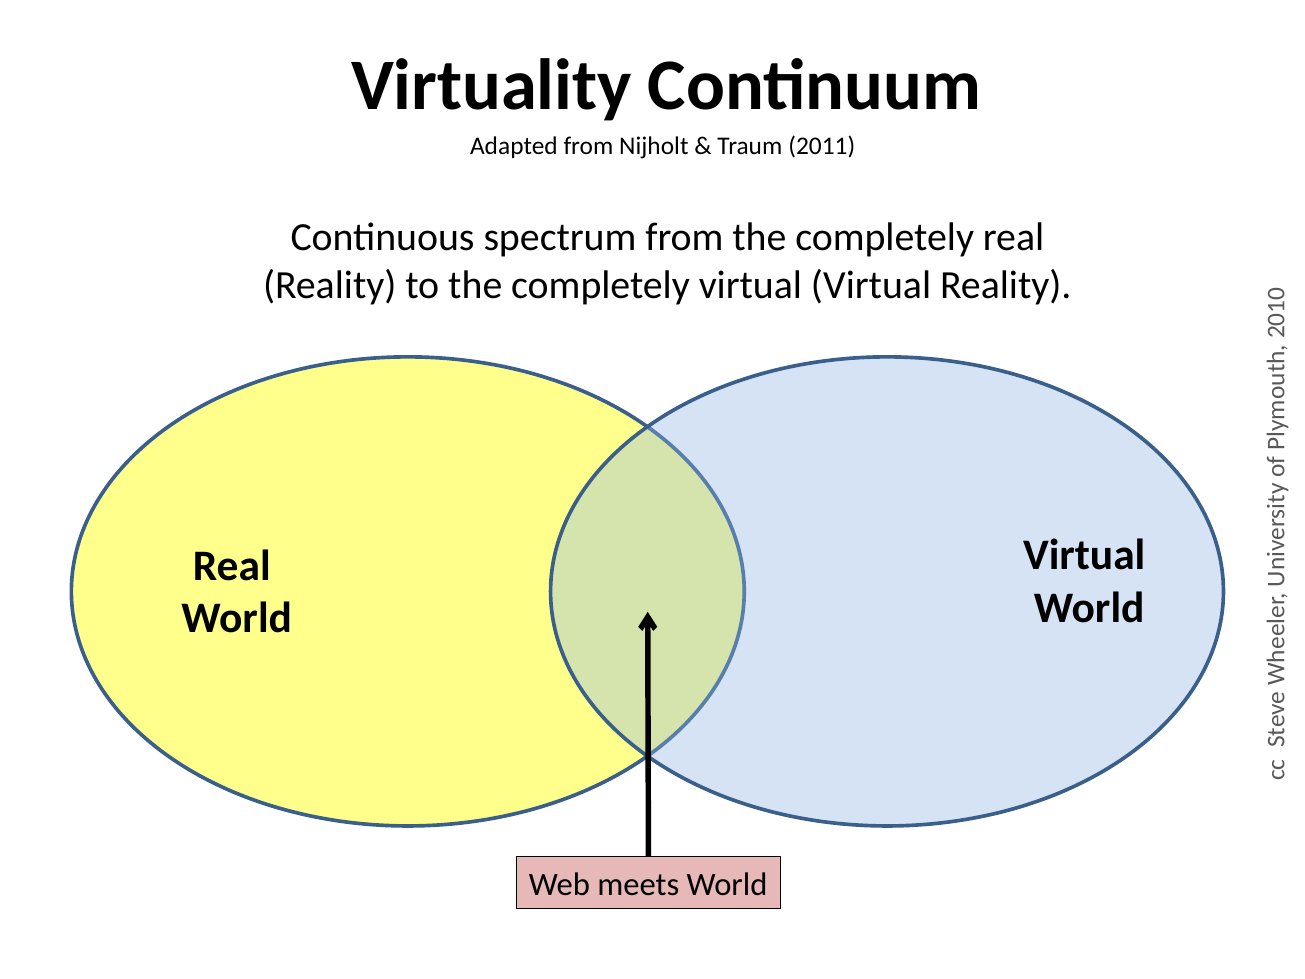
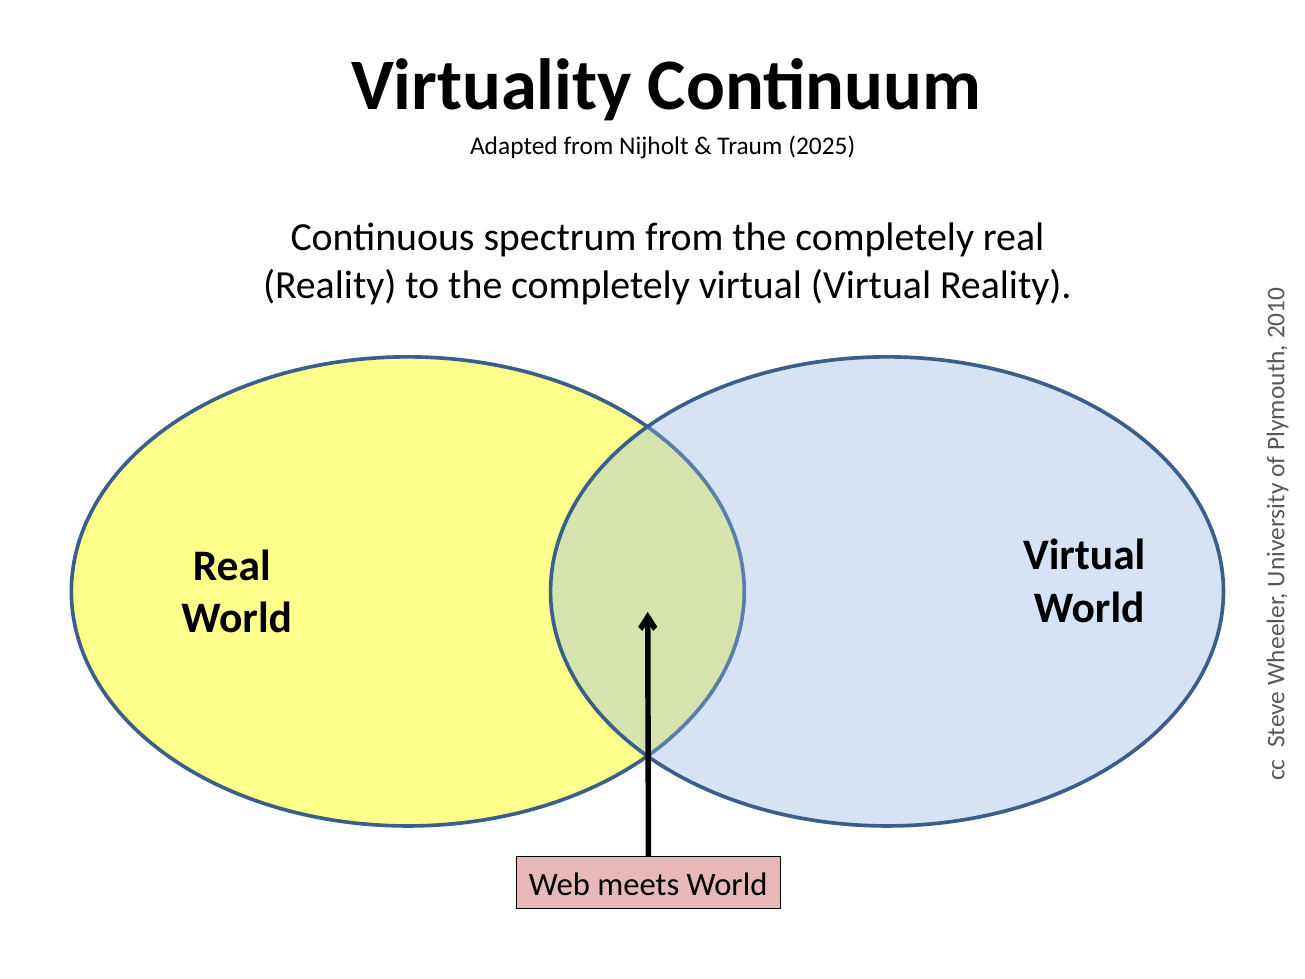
2011: 2011 -> 2025
